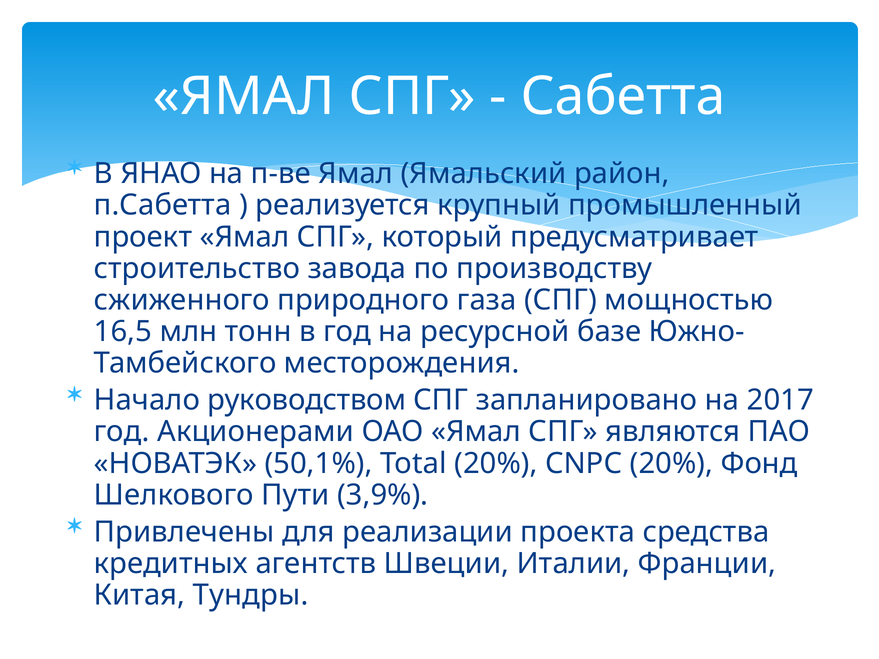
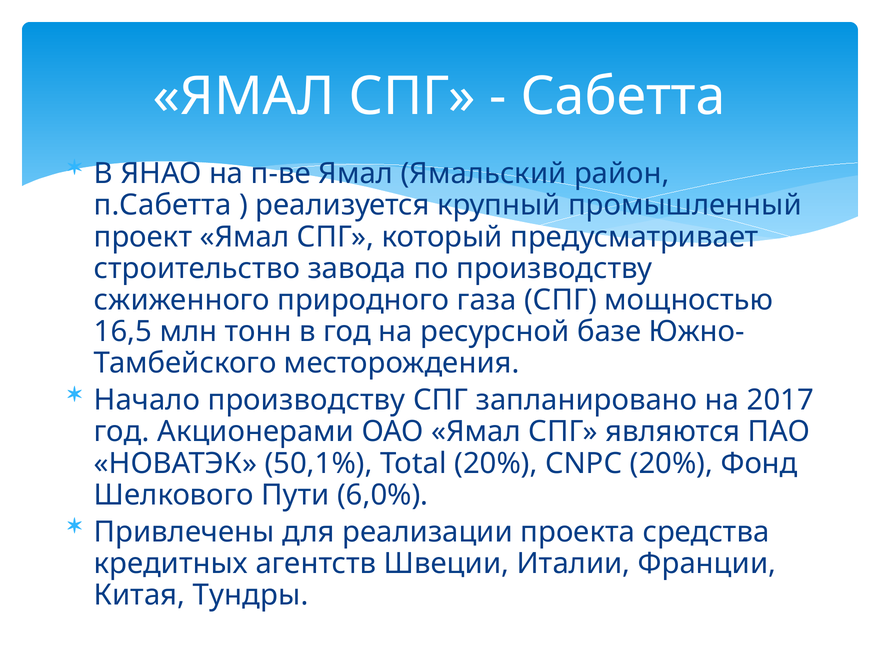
Начало руководством: руководством -> производству
3,9%: 3,9% -> 6,0%
